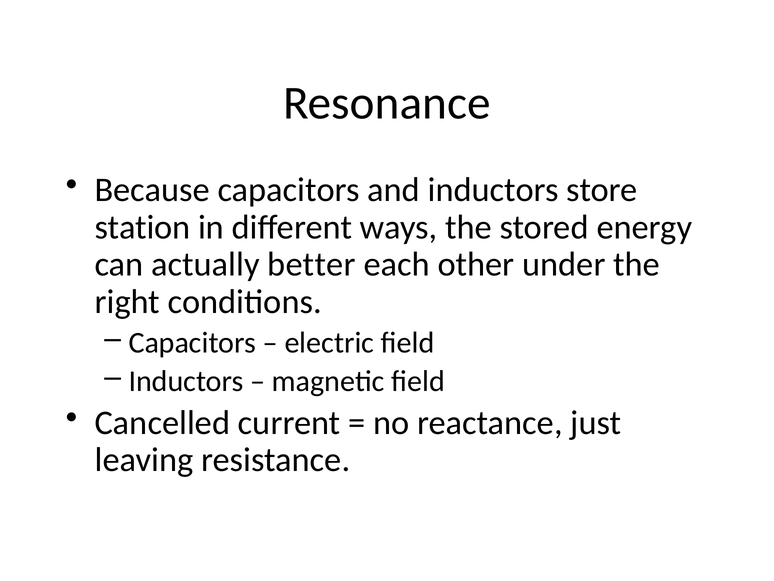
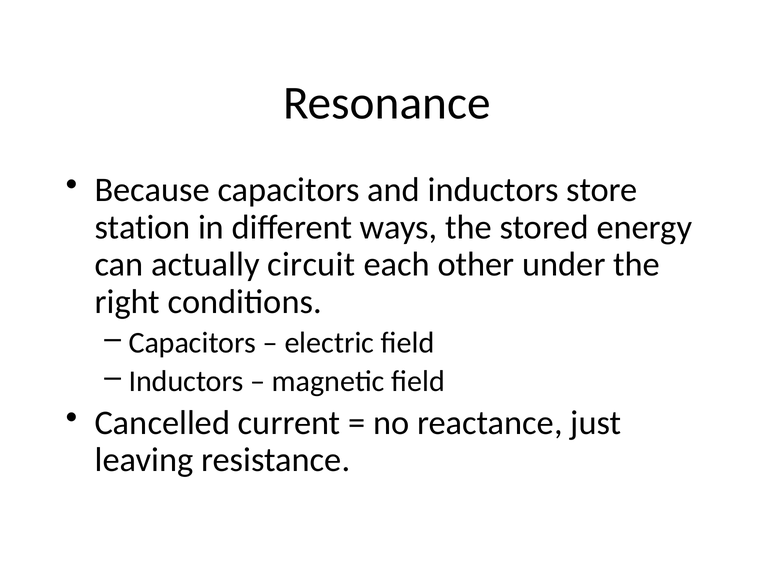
better: better -> circuit
